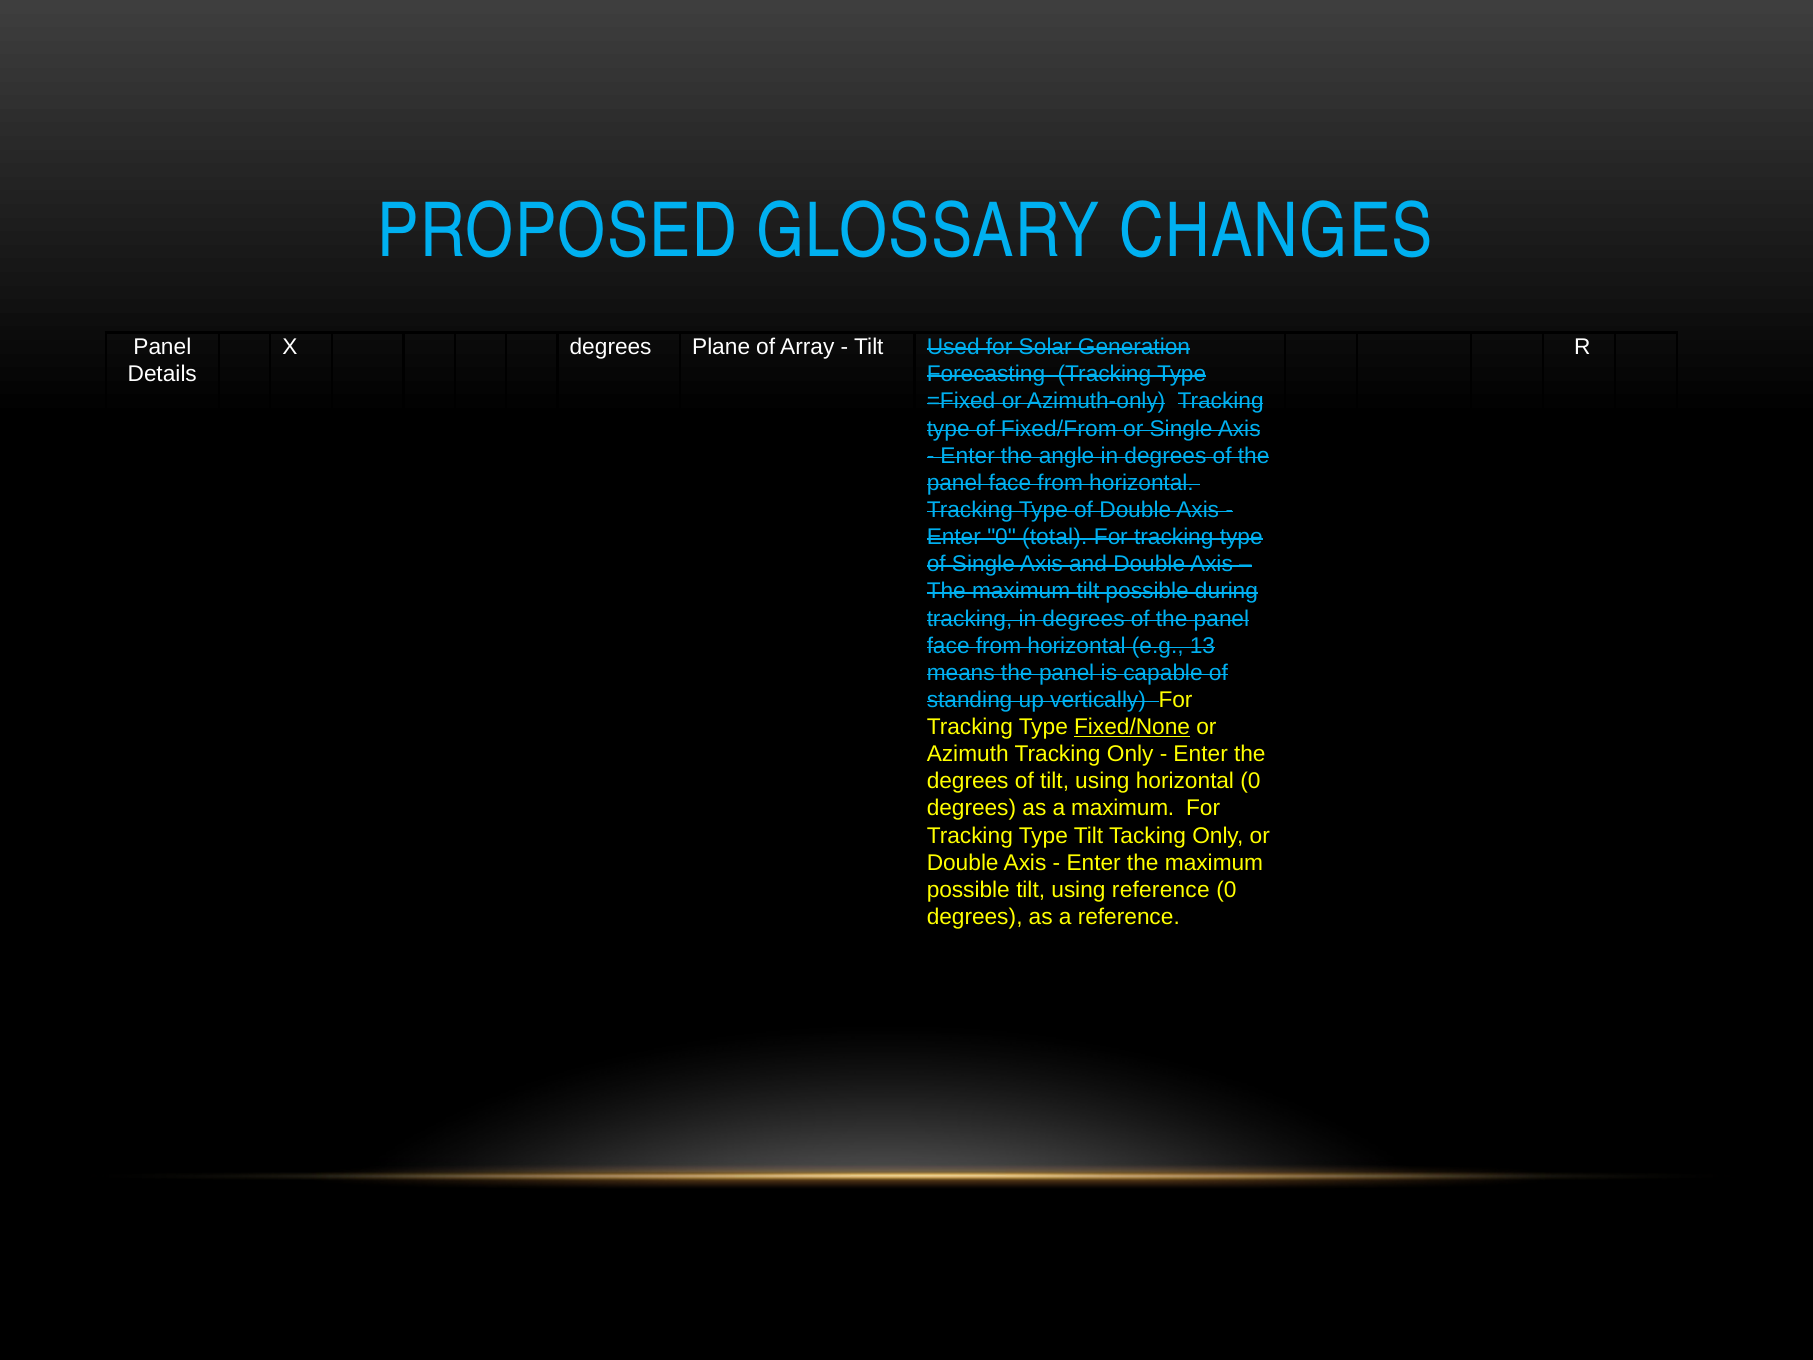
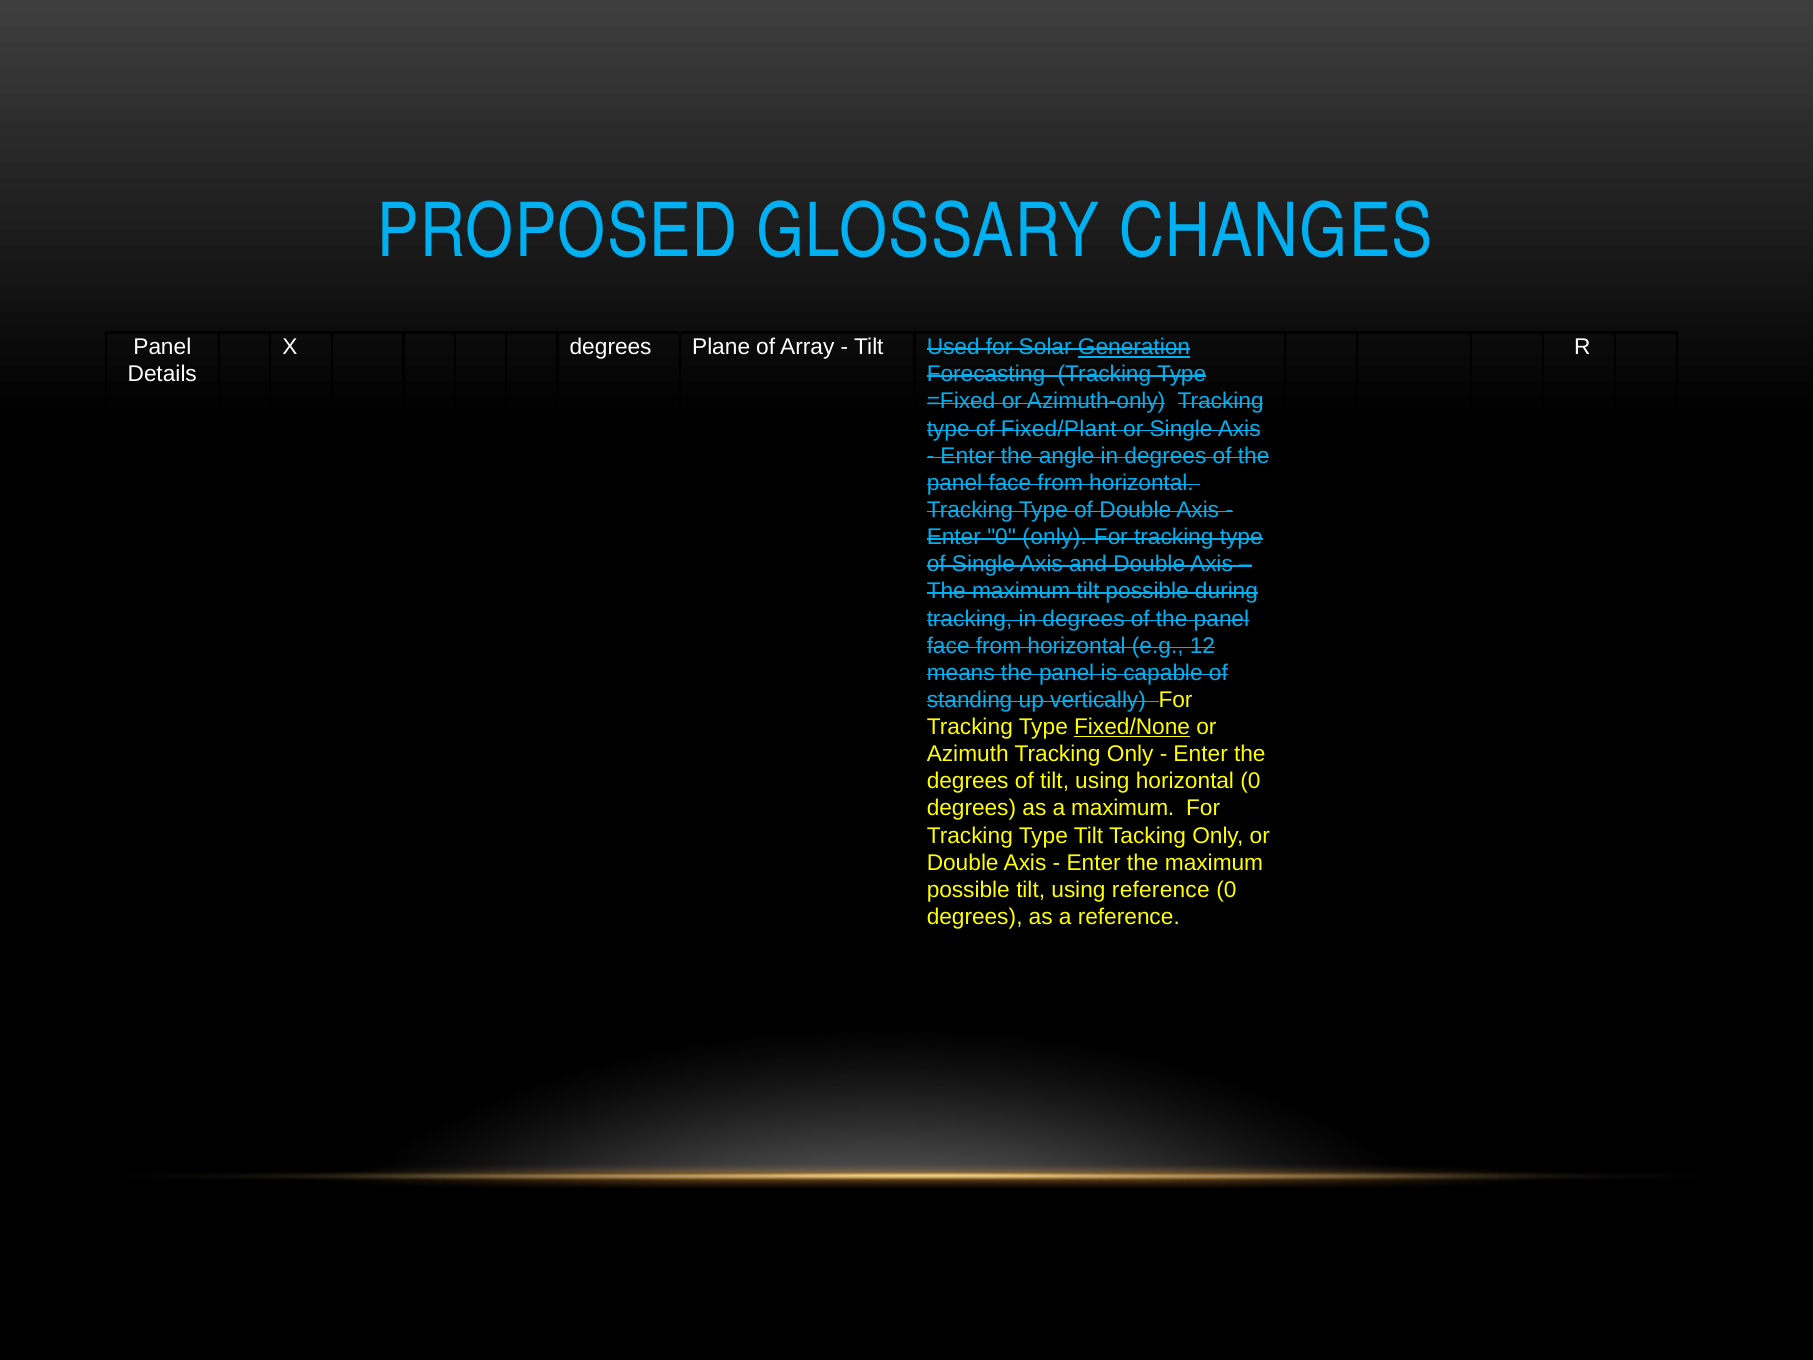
Generation underline: none -> present
Fixed/From: Fixed/From -> Fixed/Plant
0 total: total -> only
13: 13 -> 12
